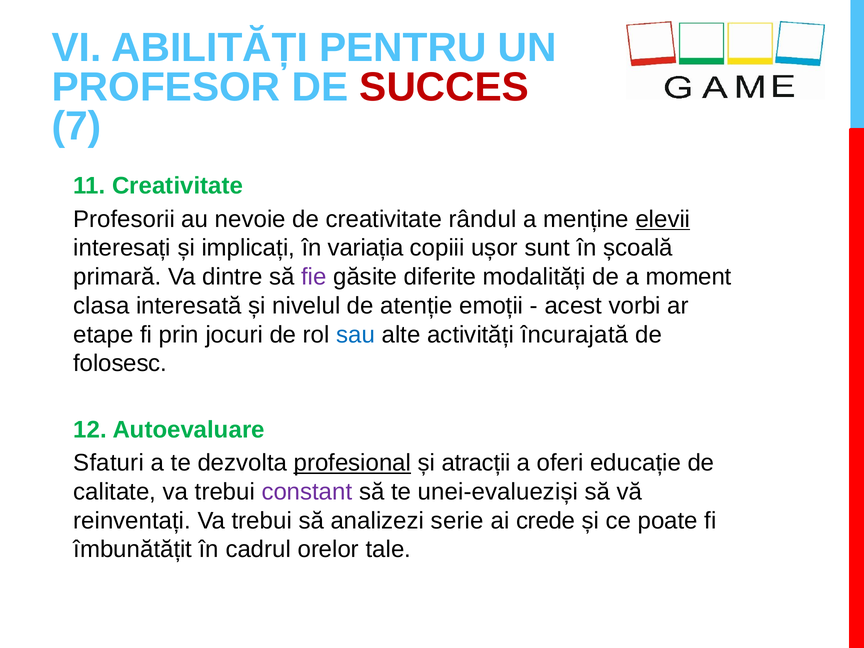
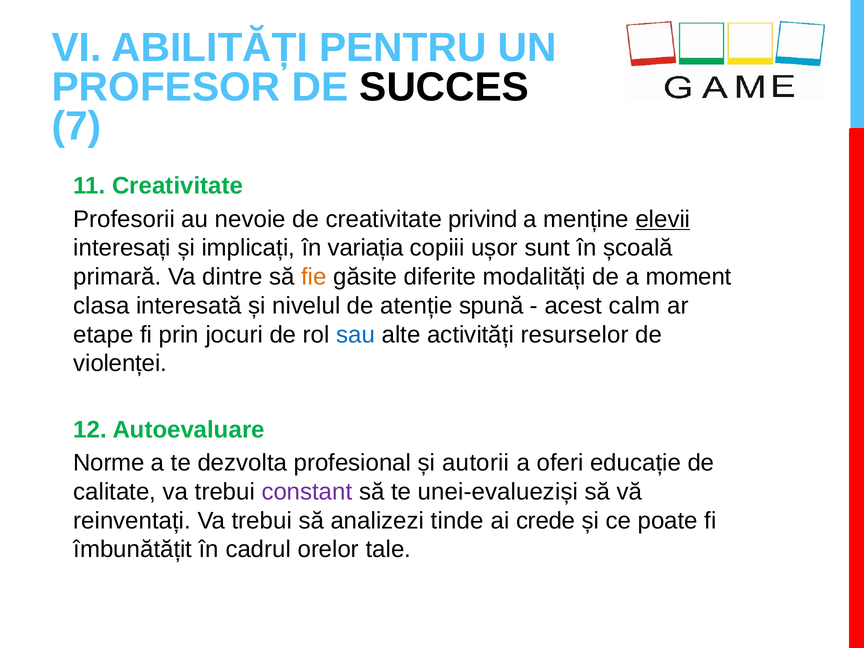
SUCCES colour: red -> black
rândul: rândul -> privind
fie colour: purple -> orange
emoții: emoții -> spună
vorbi: vorbi -> calm
încurajată: încurajată -> resurselor
folosesc: folosesc -> violenței
Sfaturi: Sfaturi -> Norme
profesional underline: present -> none
atracții: atracții -> autorii
serie: serie -> tinde
